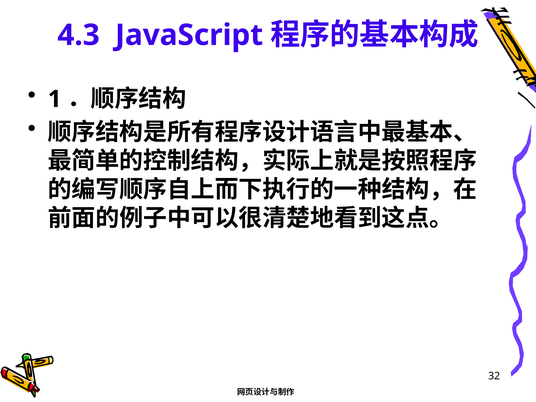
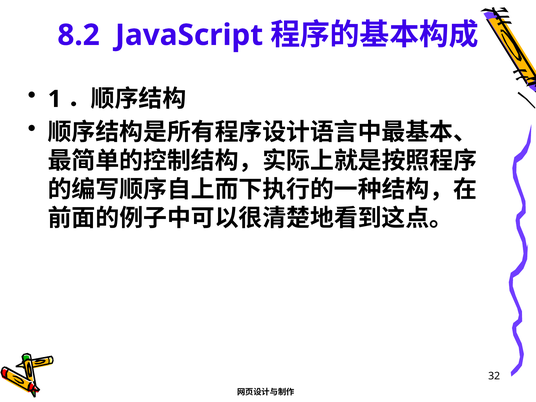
4.3: 4.3 -> 8.2
